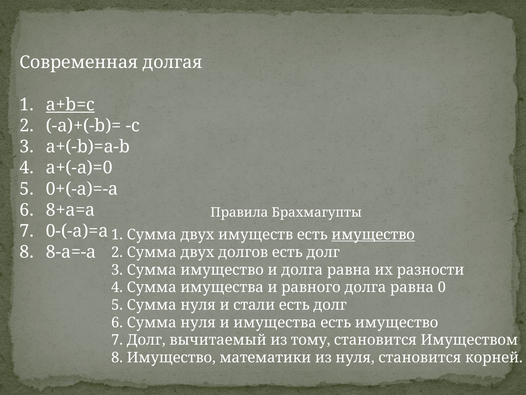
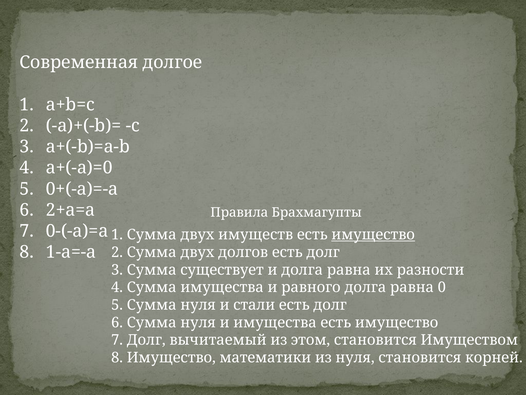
долгая: долгая -> долгое
a+b=c underline: present -> none
8+a=a: 8+a=a -> 2+a=a
8-a=-a: 8-a=-a -> 1-a=-a
Сумма имущество: имущество -> существует
тому: тому -> этом
